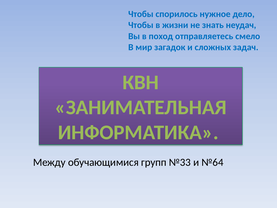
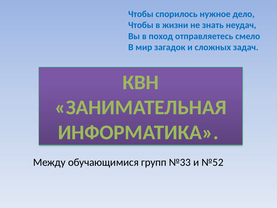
№64: №64 -> №52
